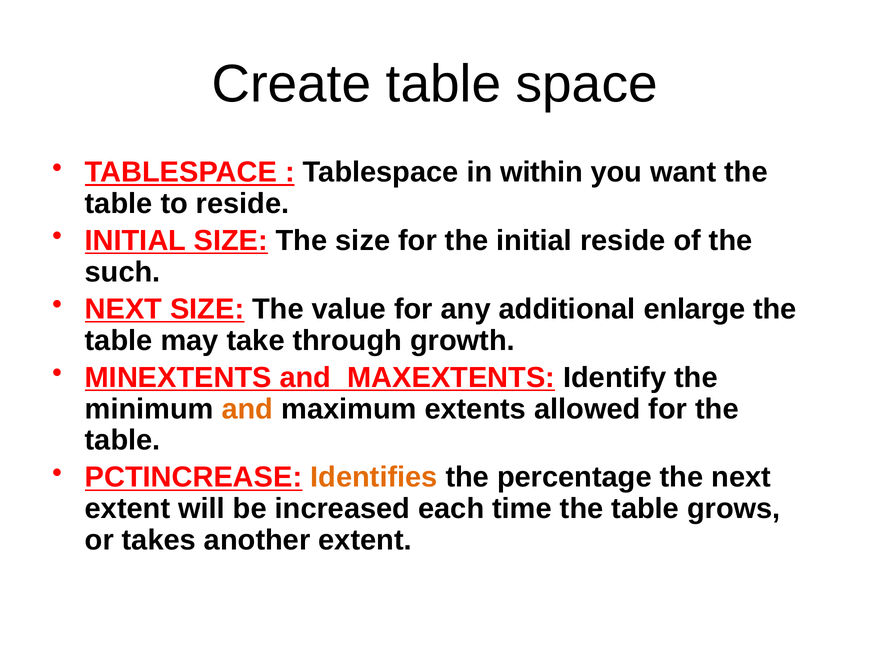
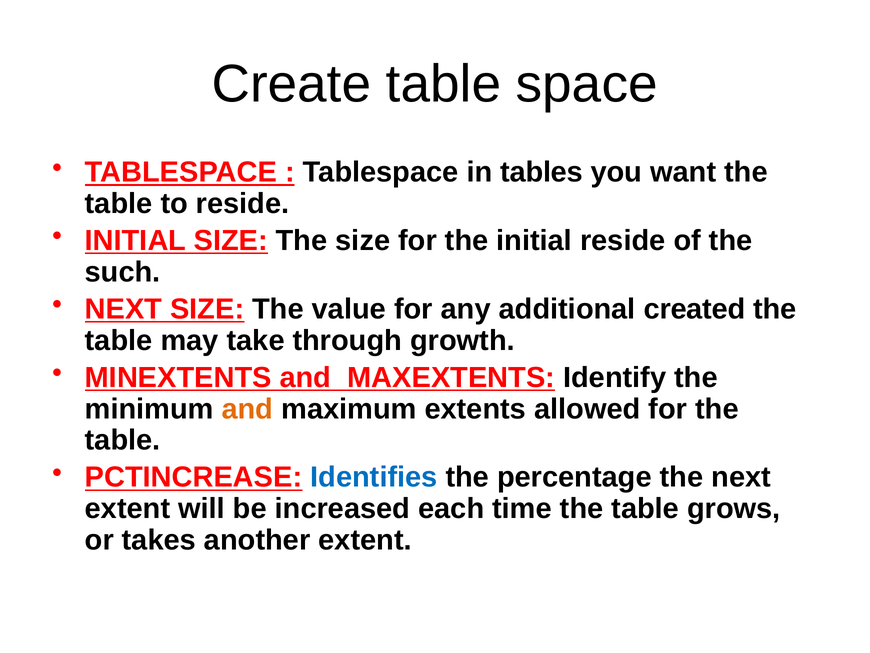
within: within -> tables
enlarge: enlarge -> created
Identifies colour: orange -> blue
